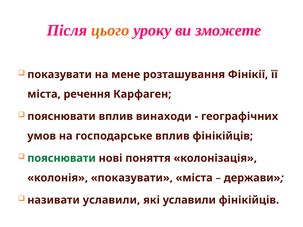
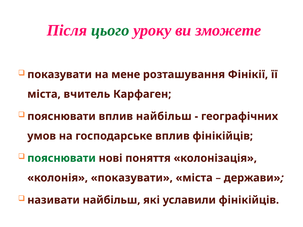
цього colour: orange -> green
речення: речення -> вчитель
вплив винаходи: винаходи -> найбільш
називати уславили: уславили -> найбільш
